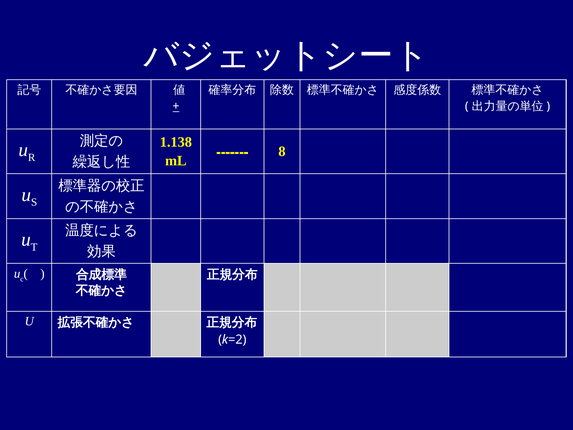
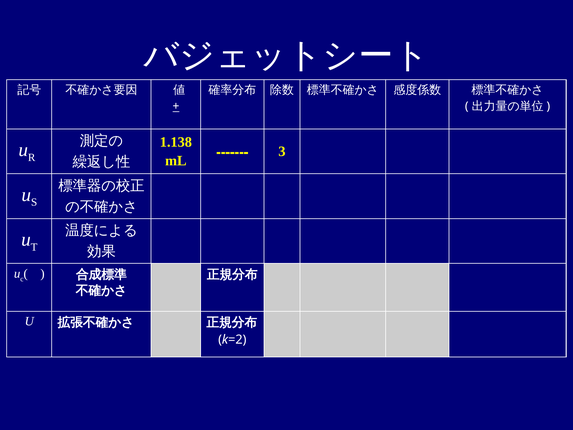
8: 8 -> 3
